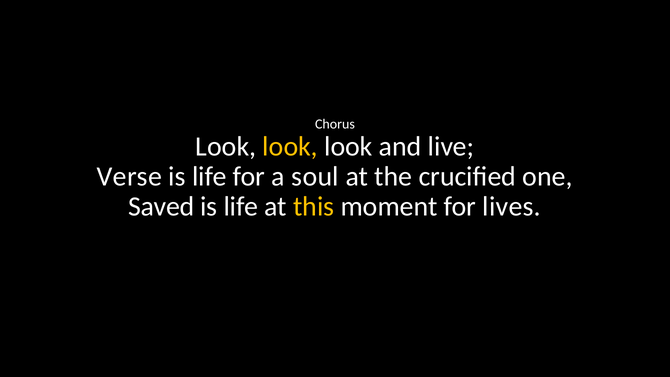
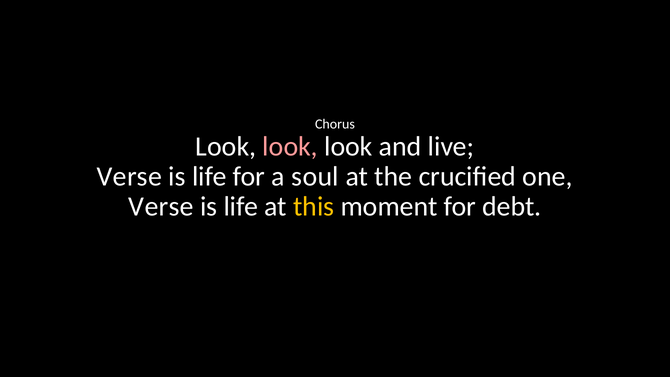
look at (290, 146) colour: yellow -> pink
Saved at (161, 207): Saved -> Verse
lives: lives -> debt
